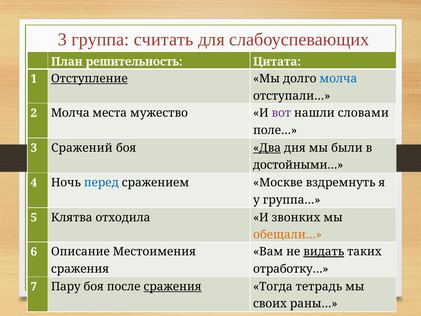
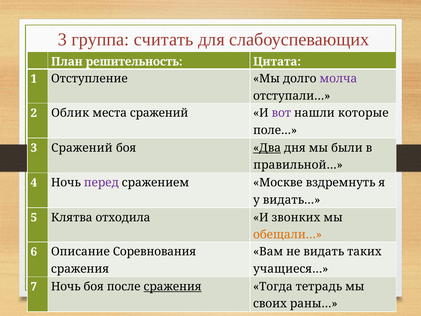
Отступление underline: present -> none
молча at (338, 79) colour: blue -> purple
2 Молча: Молча -> Облик
места мужество: мужество -> сражений
словами: словами -> которые
достойными…: достойными… -> правильной…
перед colour: blue -> purple
группа…: группа… -> видать…
Местоимения: Местоимения -> Соревнования
видать underline: present -> none
отработку…: отработку… -> учащиеся…
7 Пару: Пару -> Ночь
